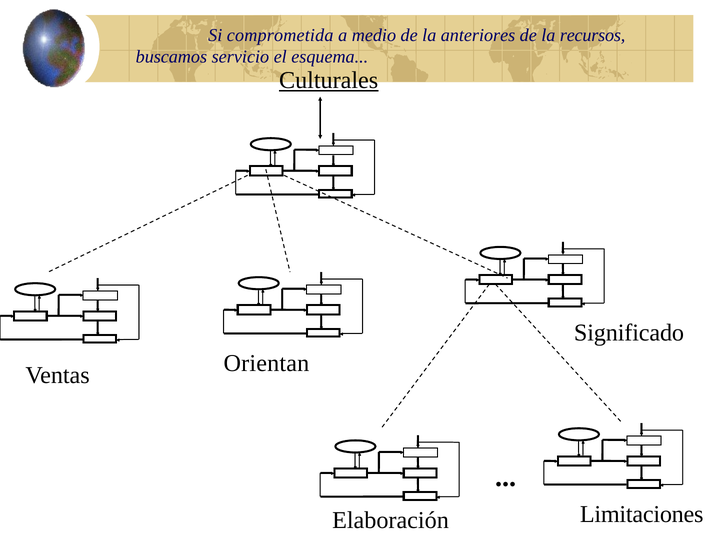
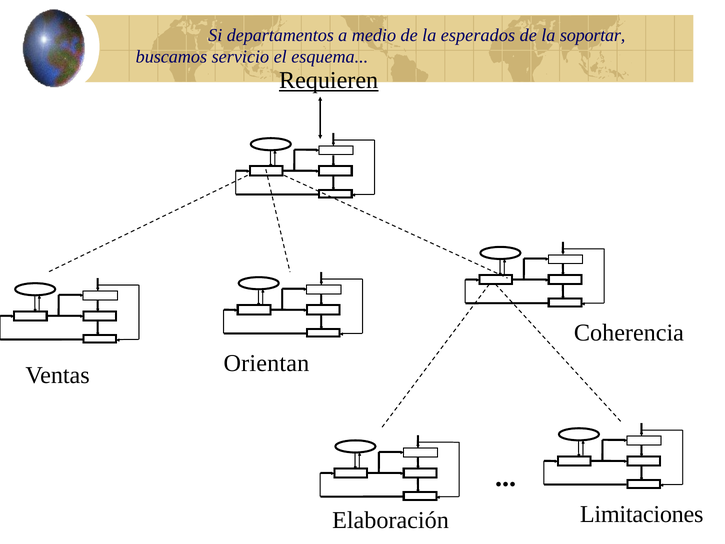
comprometida: comprometida -> departamentos
anteriores: anteriores -> esperados
recursos: recursos -> soportar
Culturales: Culturales -> Requieren
Significado: Significado -> Coherencia
